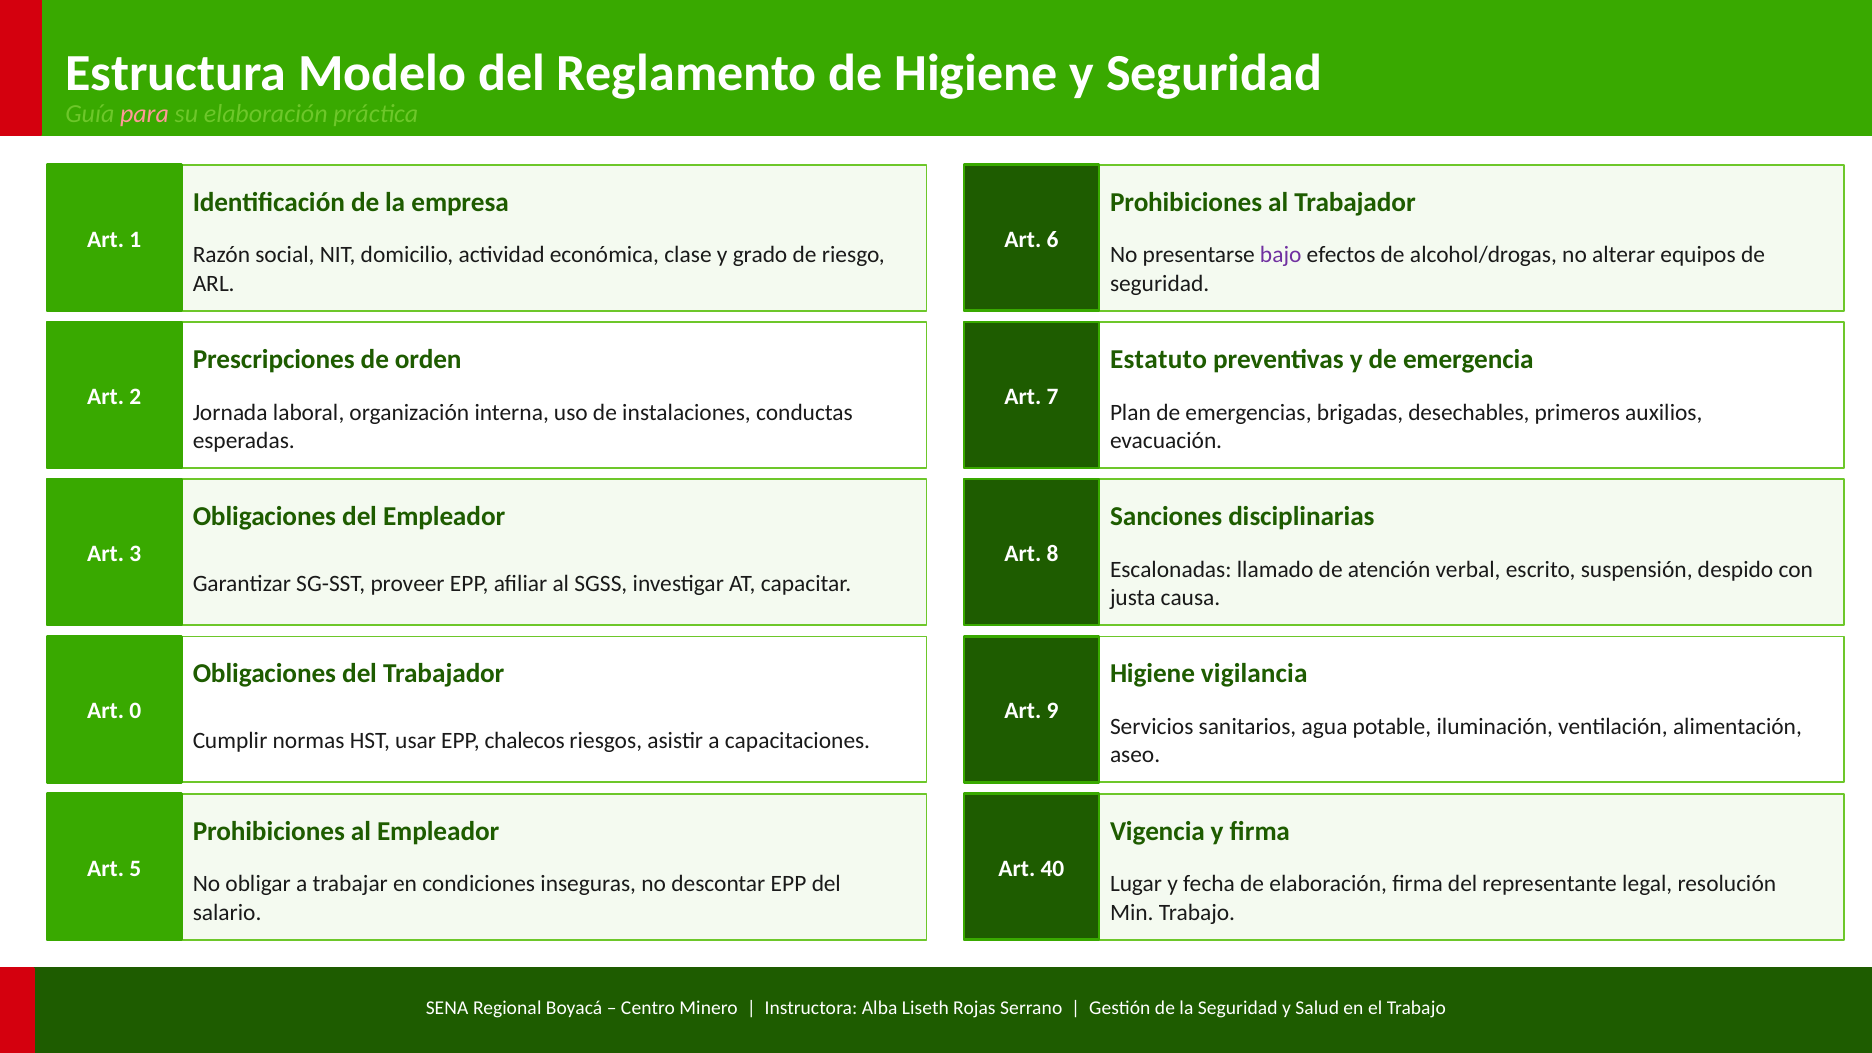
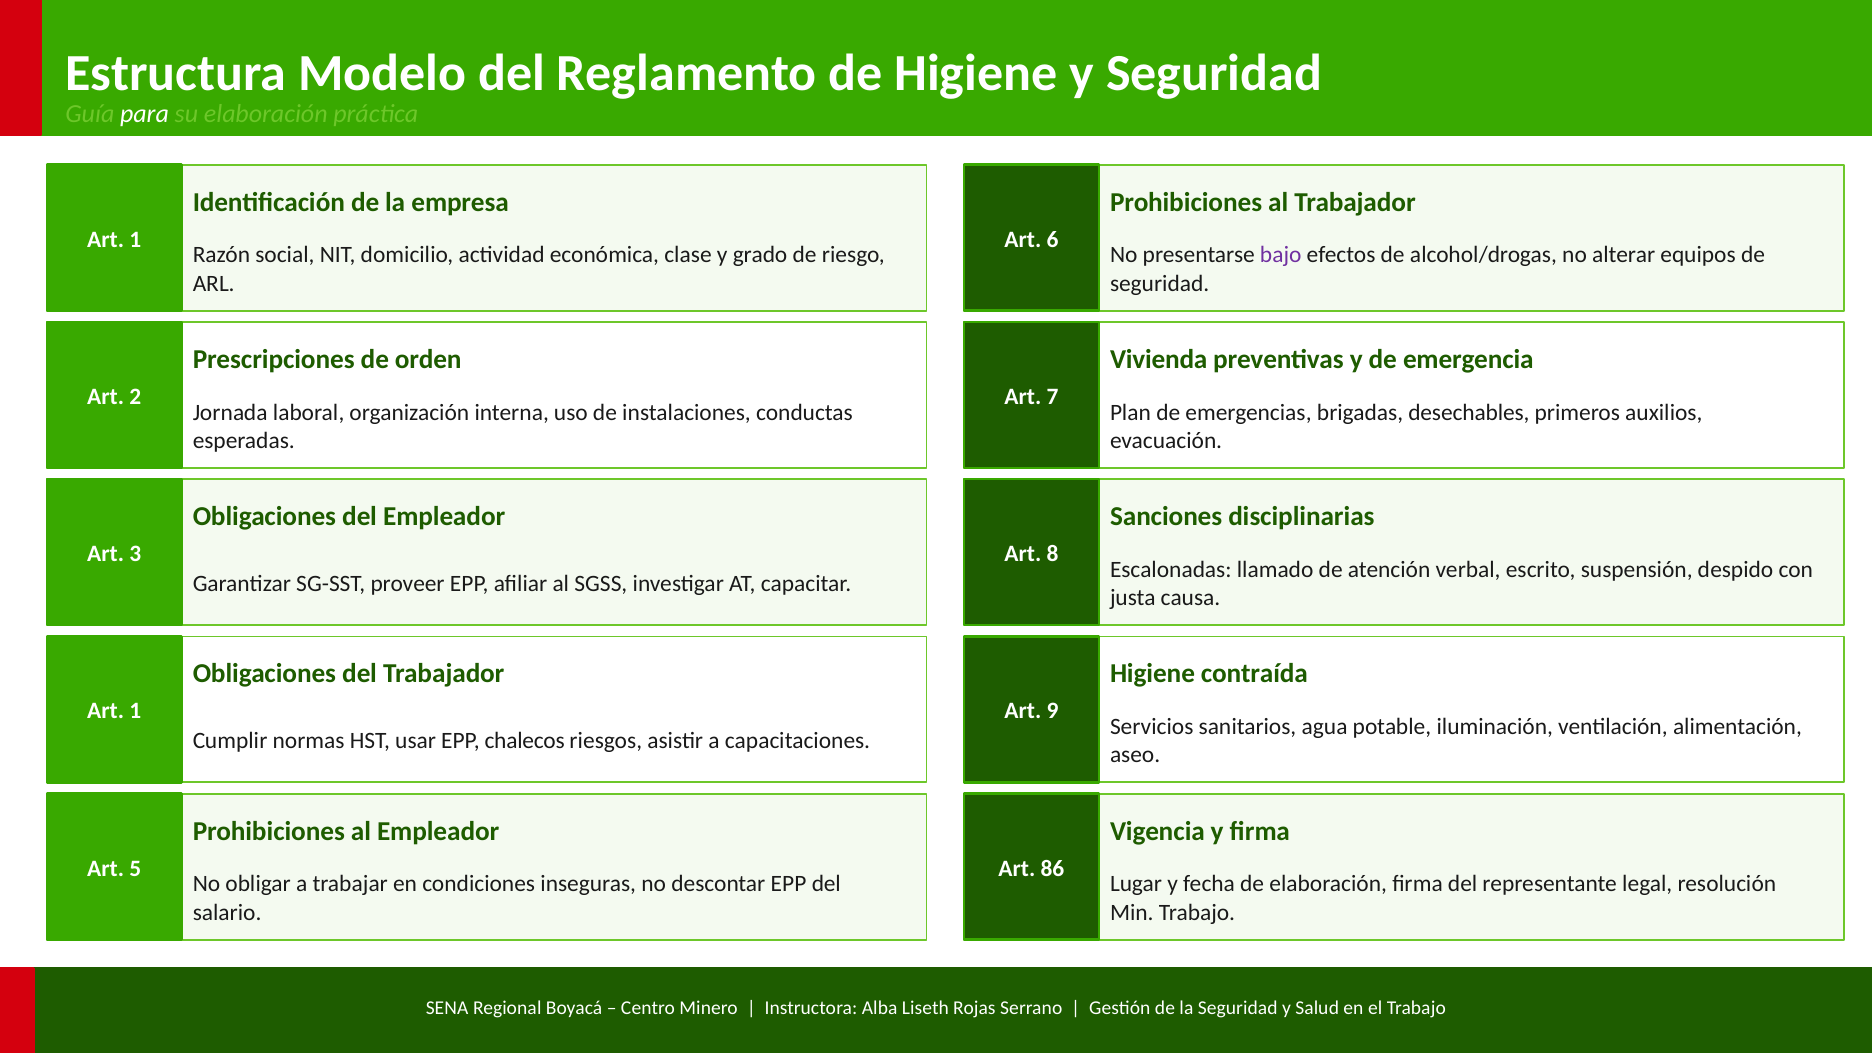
para colour: pink -> white
Estatuto: Estatuto -> Vivienda
vigilancia: vigilancia -> contraída
0 at (135, 711): 0 -> 1
40: 40 -> 86
